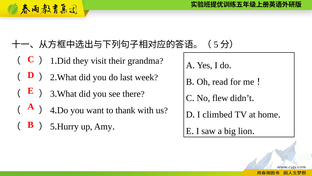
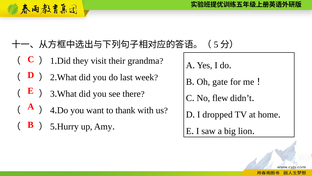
read: read -> gate
climbed: climbed -> dropped
